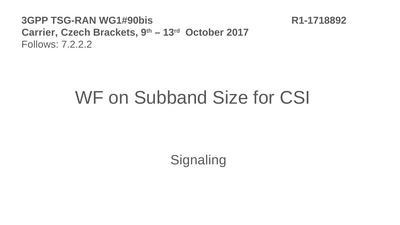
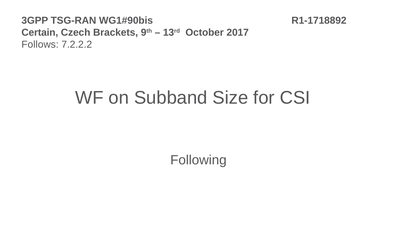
Carrier: Carrier -> Certain
Signaling: Signaling -> Following
